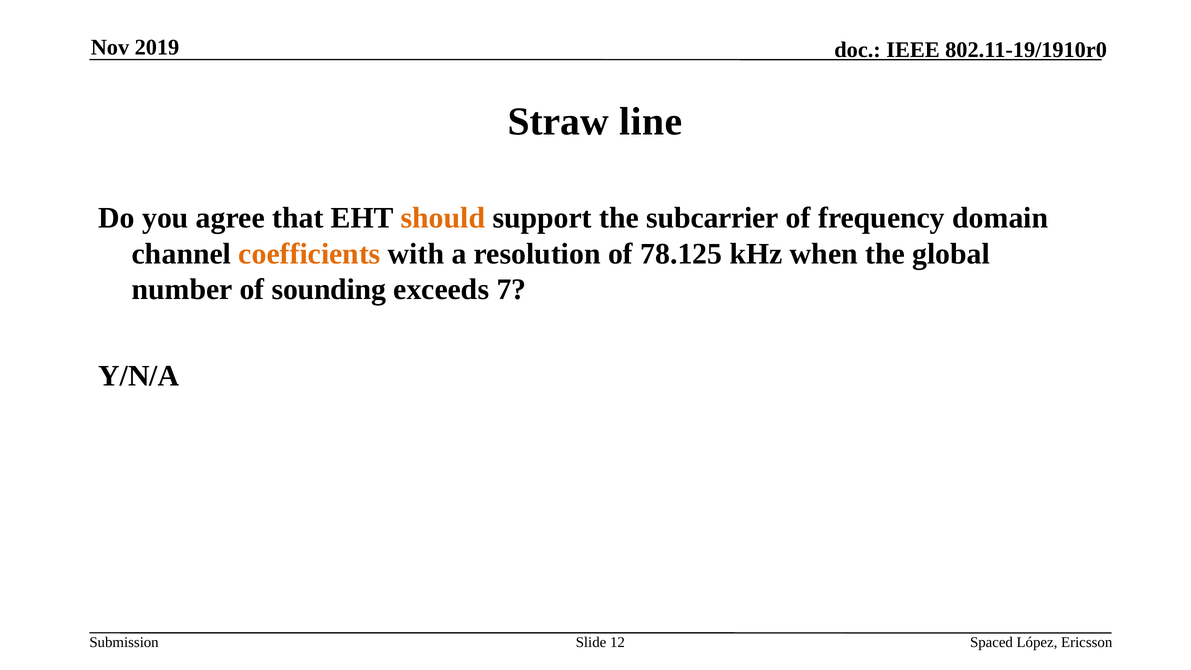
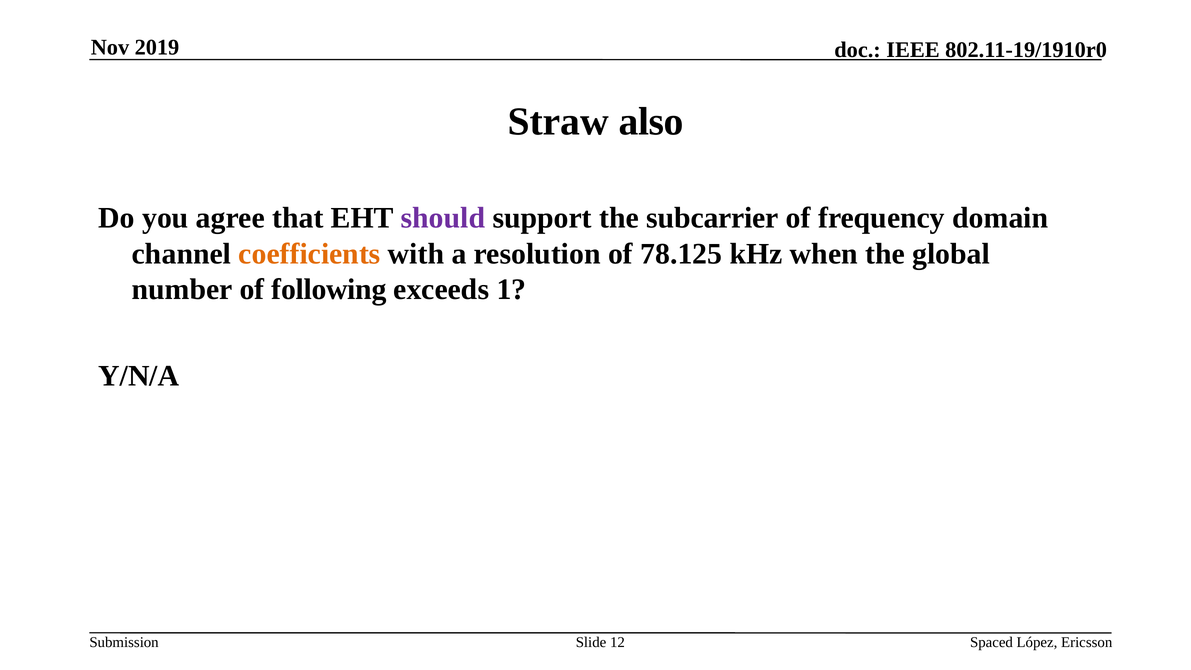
line: line -> also
should colour: orange -> purple
sounding: sounding -> following
7: 7 -> 1
